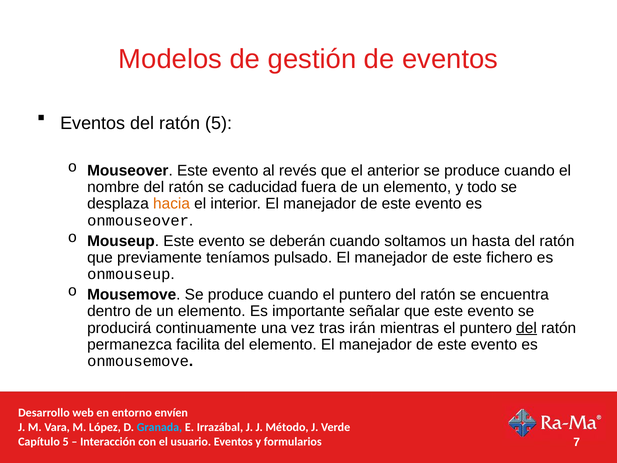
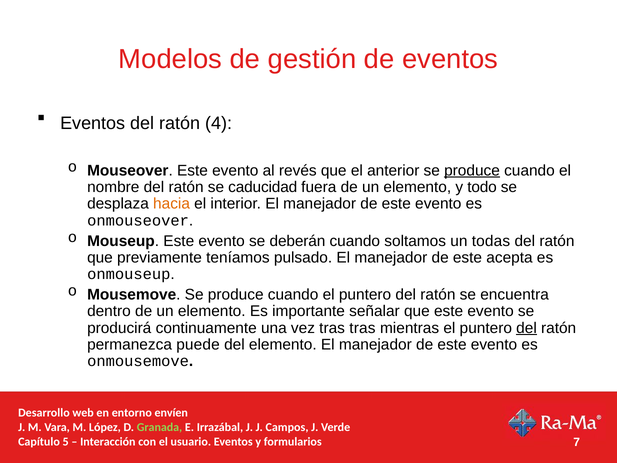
ratón 5: 5 -> 4
produce at (472, 170) underline: none -> present
hasta: hasta -> todas
fichero: fichero -> acepta
tras irán: irán -> tras
facilita: facilita -> puede
Granada colour: light blue -> light green
Método: Método -> Campos
